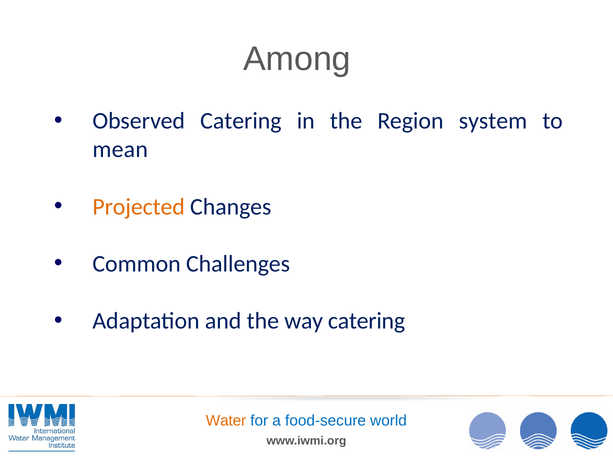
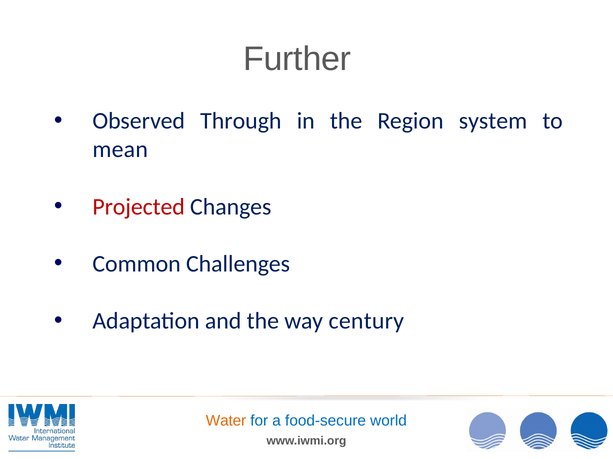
Among: Among -> Further
Observed Catering: Catering -> Through
Projected colour: orange -> red
way catering: catering -> century
